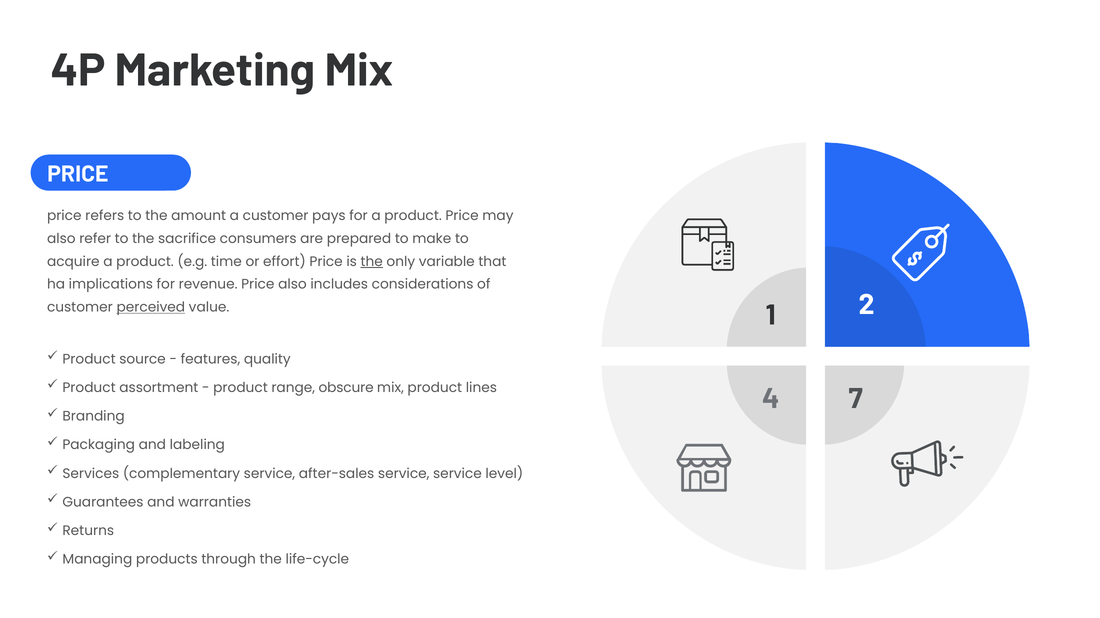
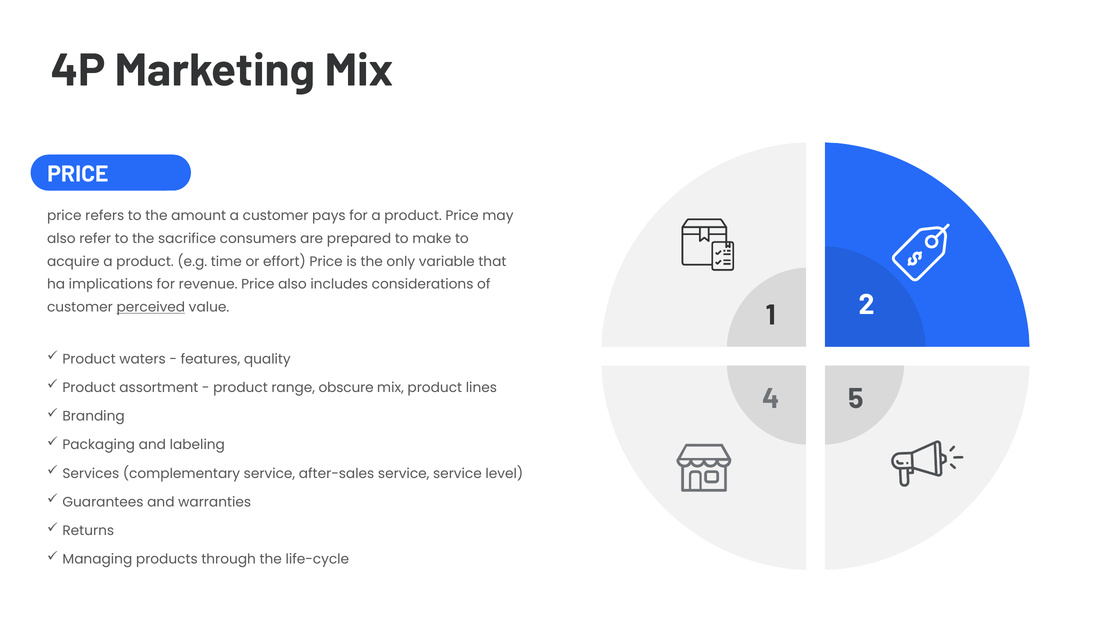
the at (372, 262) underline: present -> none
source: source -> waters
7: 7 -> 5
